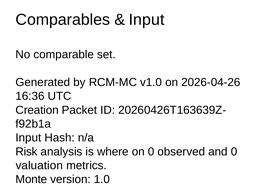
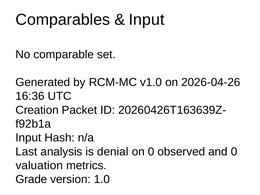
Risk: Risk -> Last
where: where -> denial
Monte: Monte -> Grade
